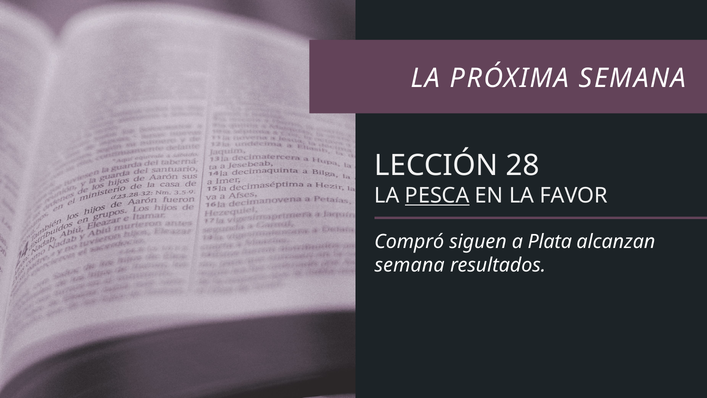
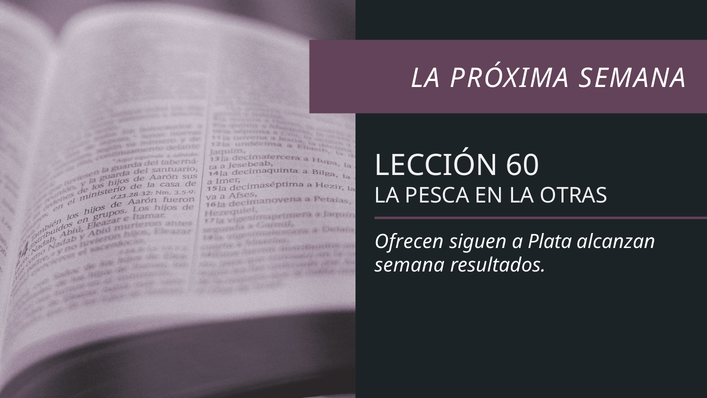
28: 28 -> 60
PESCA underline: present -> none
FAVOR: FAVOR -> OTRAS
Compró: Compró -> Ofrecen
